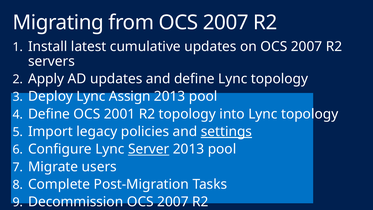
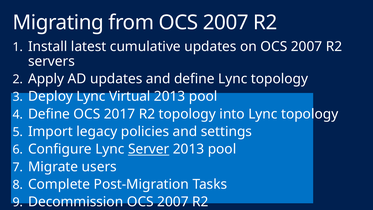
Assign: Assign -> Virtual
2001: 2001 -> 2017
settings underline: present -> none
